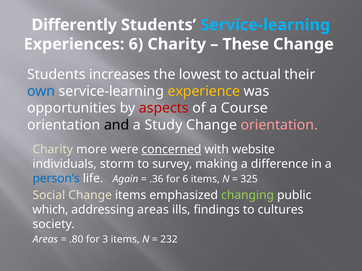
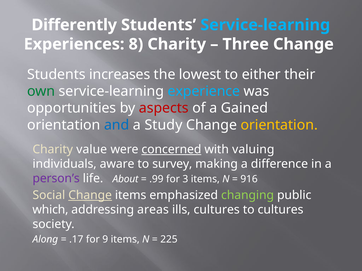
Experiences 6: 6 -> 8
These: These -> Three
actual: actual -> either
own colour: blue -> green
experience colour: yellow -> light blue
Course: Course -> Gained
and colour: black -> blue
orientation at (279, 125) colour: pink -> yellow
more: more -> value
website: website -> valuing
storm: storm -> aware
person’s colour: blue -> purple
Again: Again -> About
.36: .36 -> .99
for 6: 6 -> 3
325: 325 -> 916
Change at (90, 196) underline: none -> present
ills findings: findings -> cultures
Areas at (45, 240): Areas -> Along
.80: .80 -> .17
3: 3 -> 9
232: 232 -> 225
